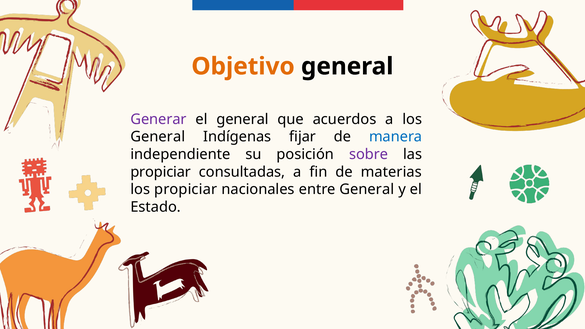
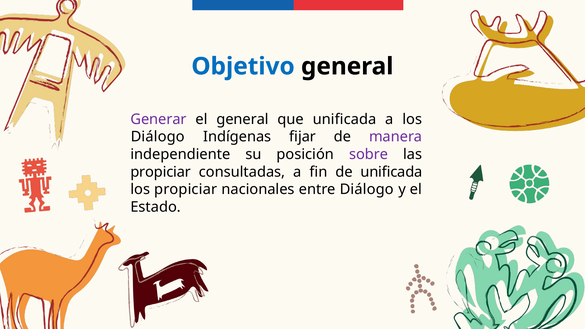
Objetivo colour: orange -> blue
que acuerdos: acuerdos -> unificada
General at (158, 137): General -> Diálogo
manera colour: blue -> purple
de materias: materias -> unificada
entre General: General -> Diálogo
